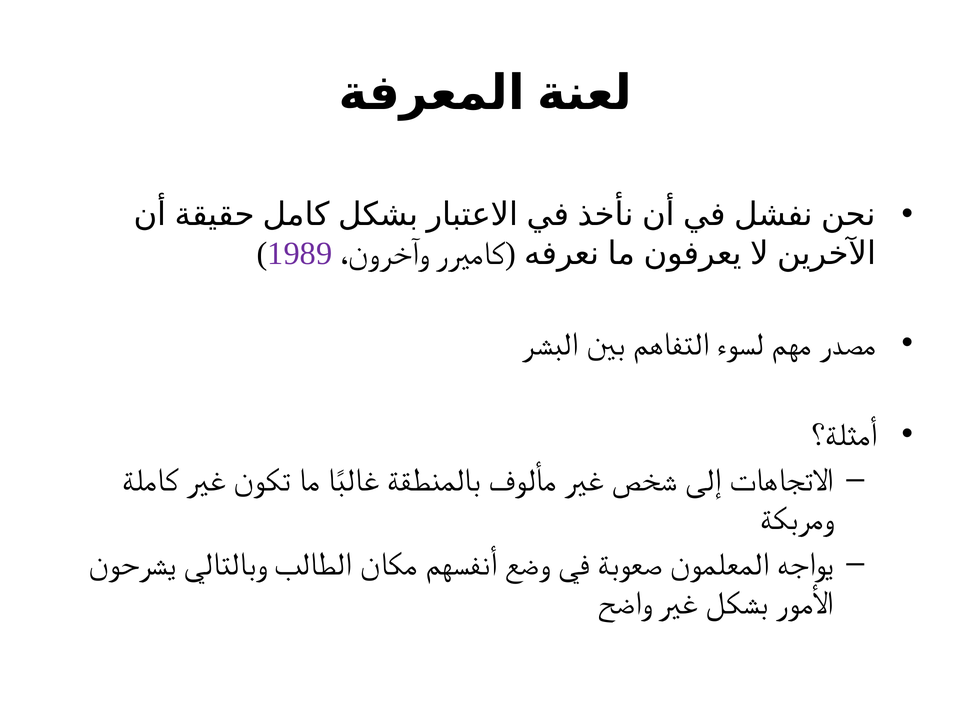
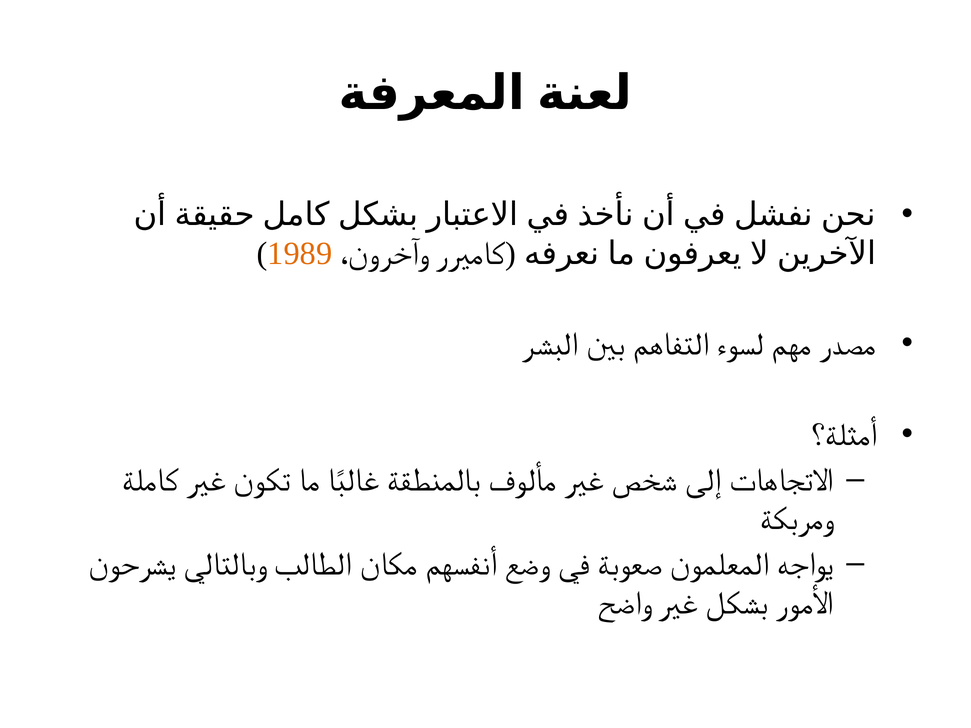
1989 colour: purple -> orange
